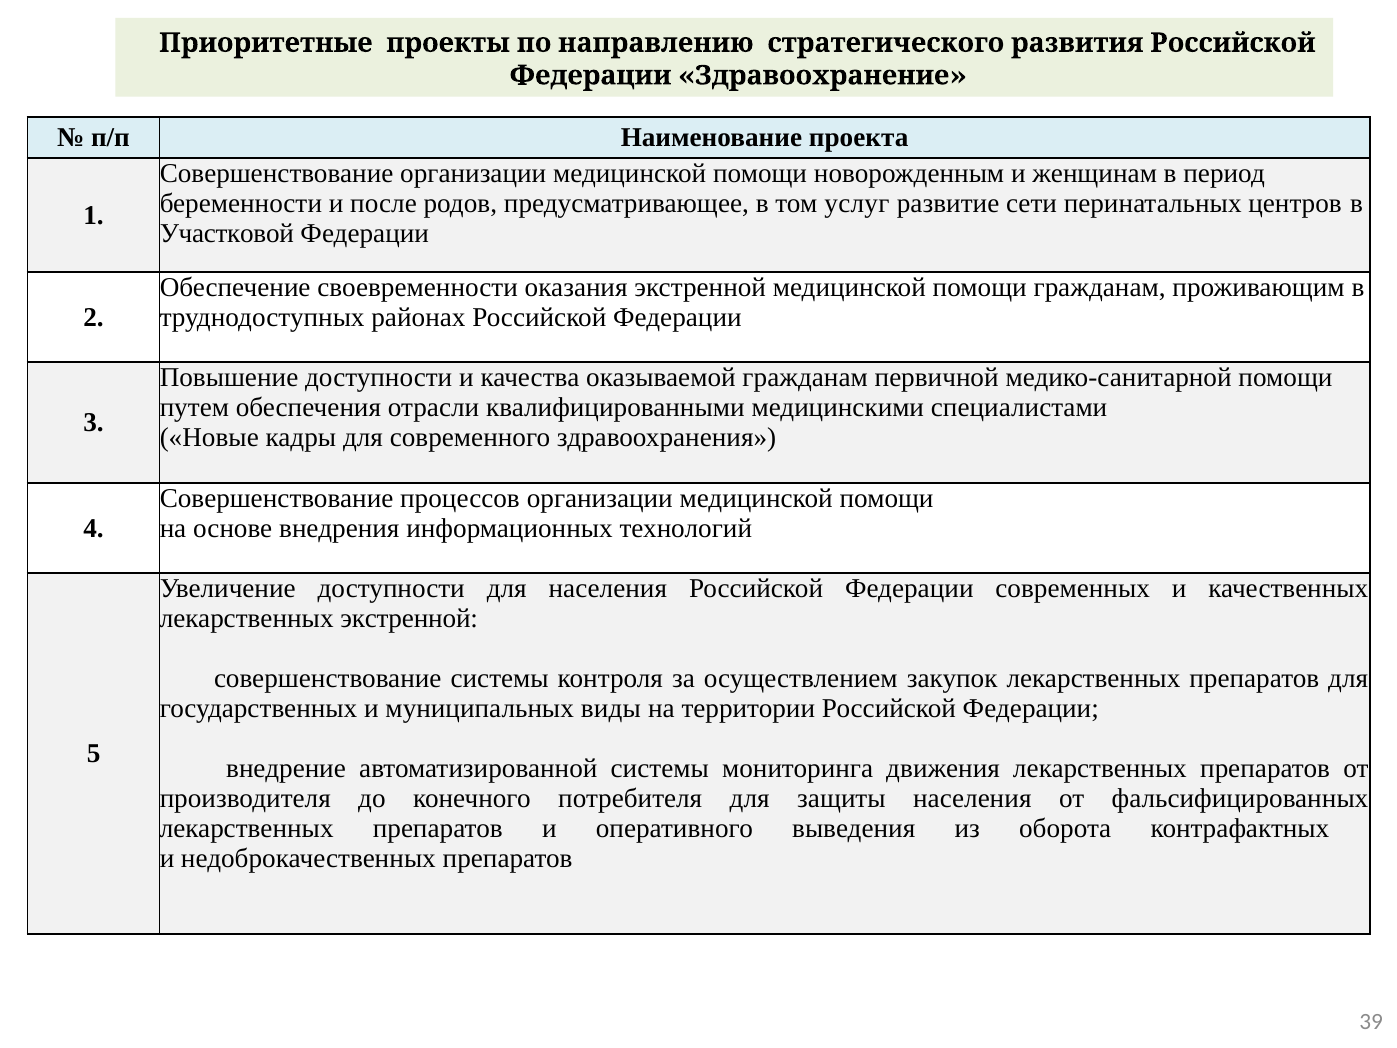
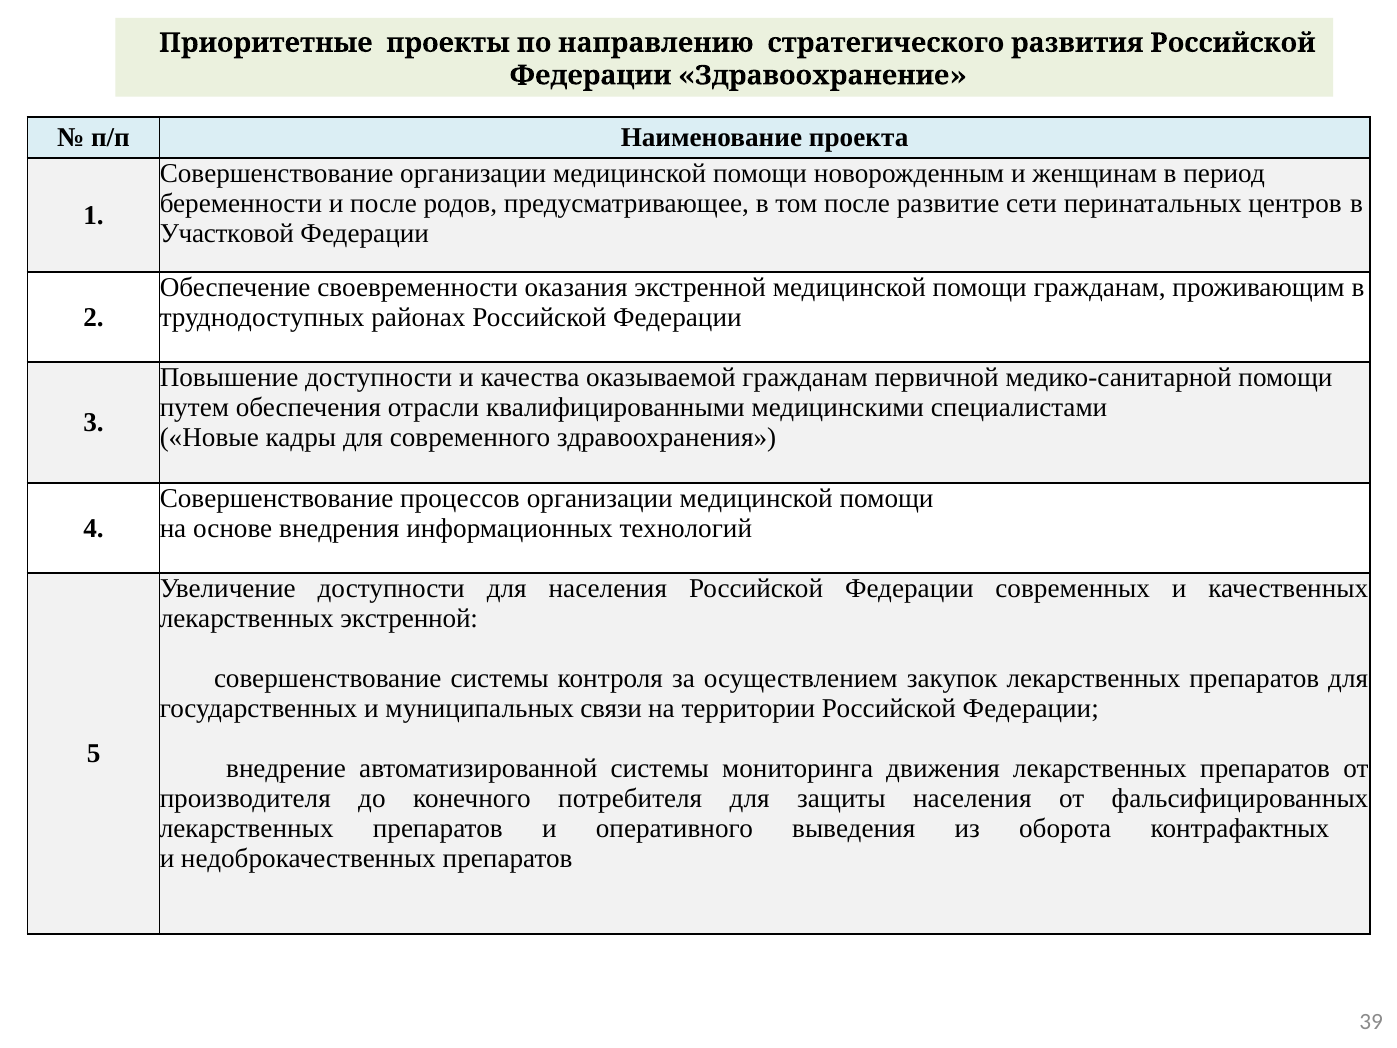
том услуг: услуг -> после
виды: виды -> связи
